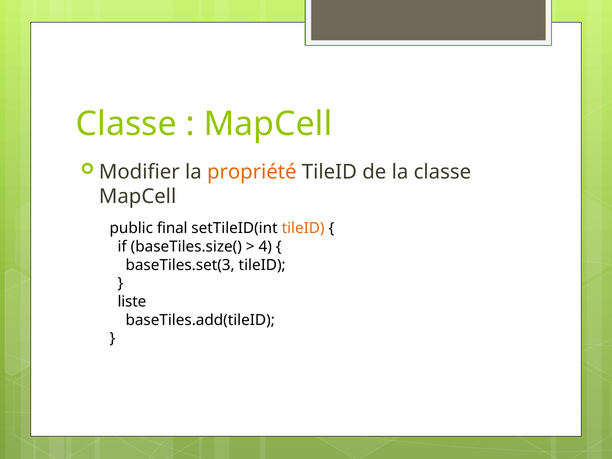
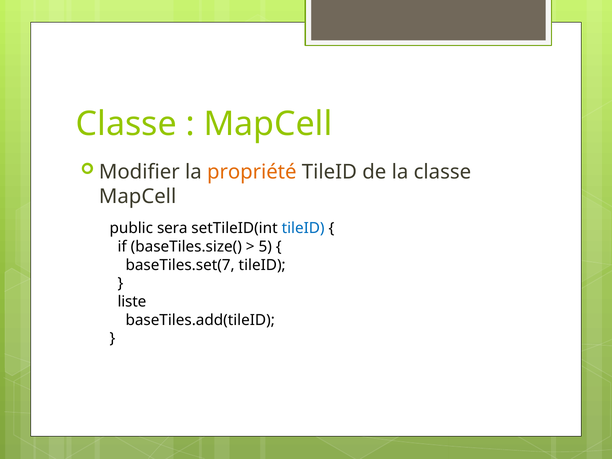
final: final -> sera
tileID at (303, 228) colour: orange -> blue
4: 4 -> 5
baseTiles.set(3: baseTiles.set(3 -> baseTiles.set(7
